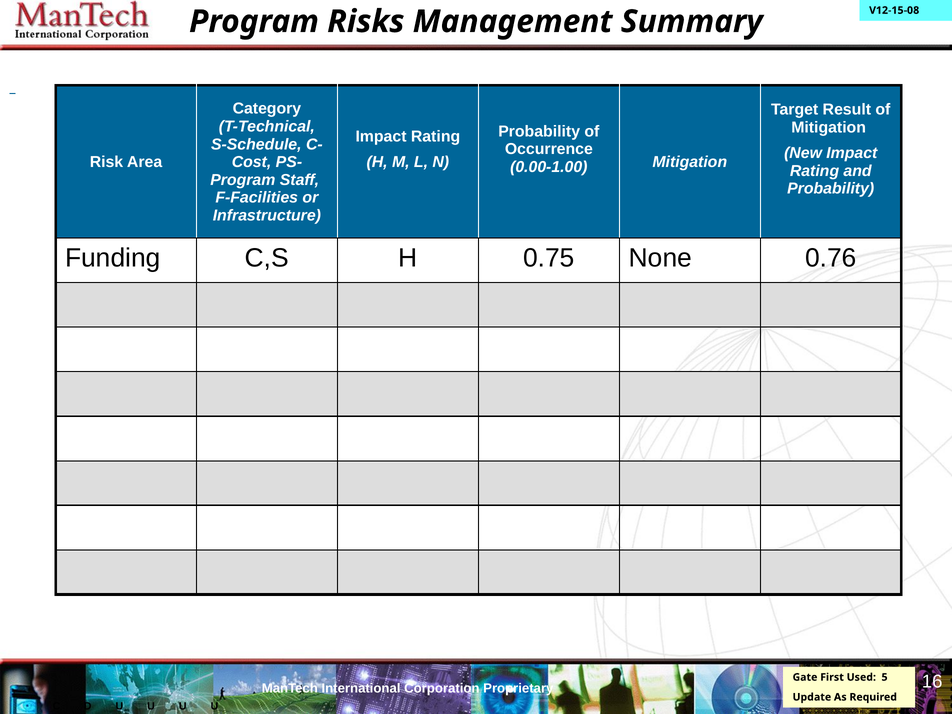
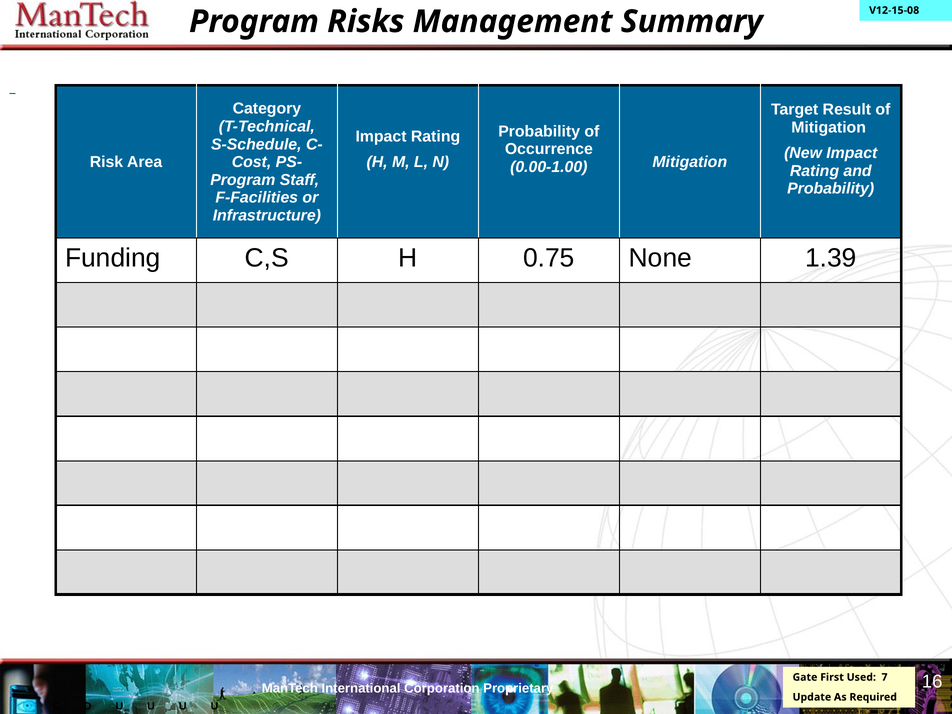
0.76: 0.76 -> 1.39
5: 5 -> 7
